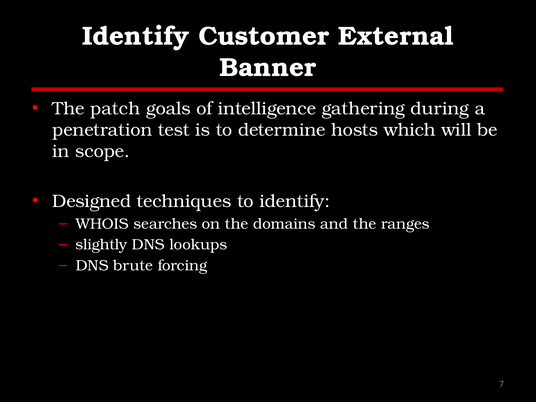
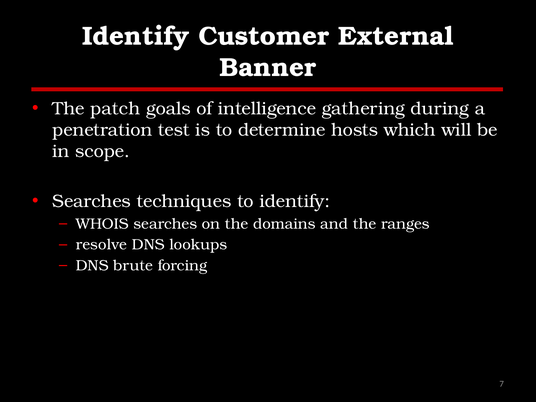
Designed at (92, 201): Designed -> Searches
slightly: slightly -> resolve
